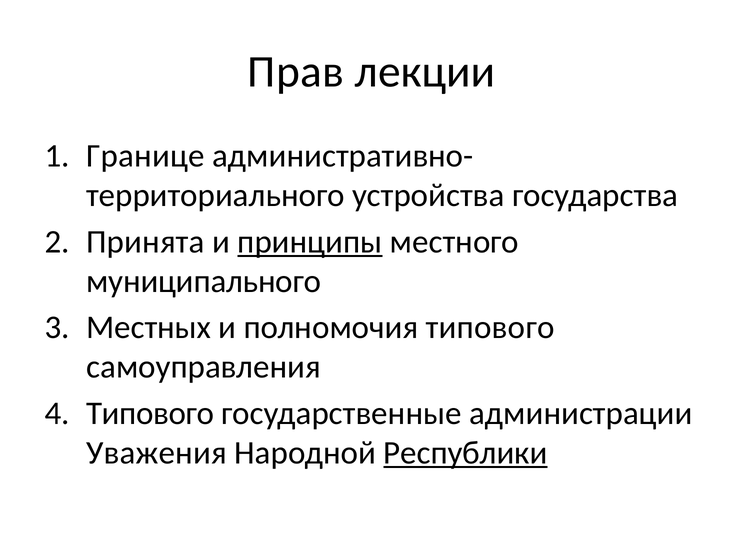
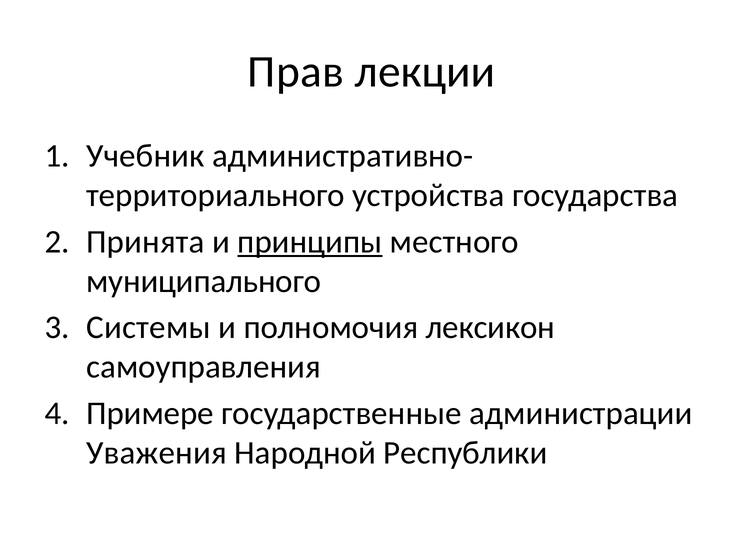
Границе: Границе -> Учебник
Местных: Местных -> Системы
полномочия типового: типового -> лексикон
Типового at (150, 414): Типового -> Примере
Республики underline: present -> none
